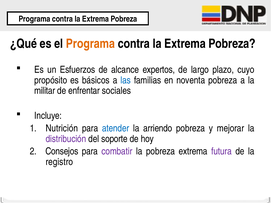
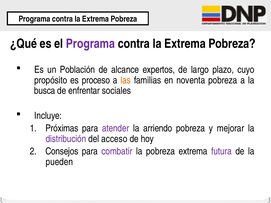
Programa at (90, 44) colour: orange -> purple
Esfuerzos: Esfuerzos -> Población
básicos: básicos -> proceso
las colour: blue -> orange
militar: militar -> busca
Nutrición: Nutrición -> Próximas
atender colour: blue -> purple
soporte: soporte -> acceso
registro: registro -> pueden
